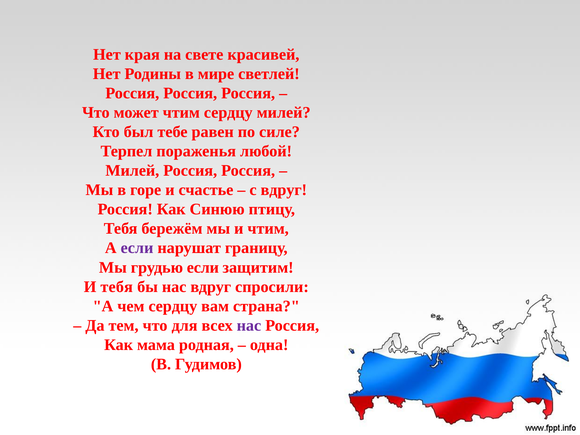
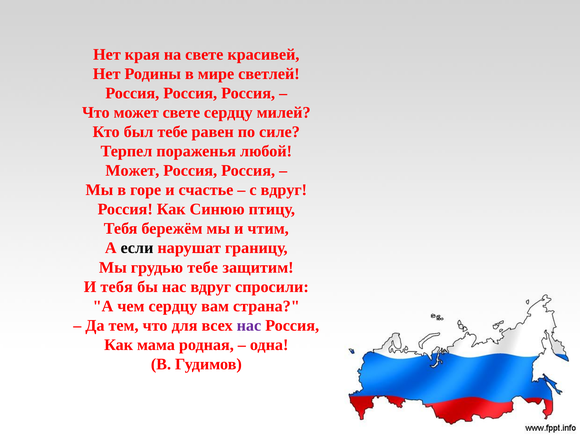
может чтим: чтим -> свете
Милей at (132, 171): Милей -> Может
если at (137, 248) colour: purple -> black
грудью если: если -> тебе
